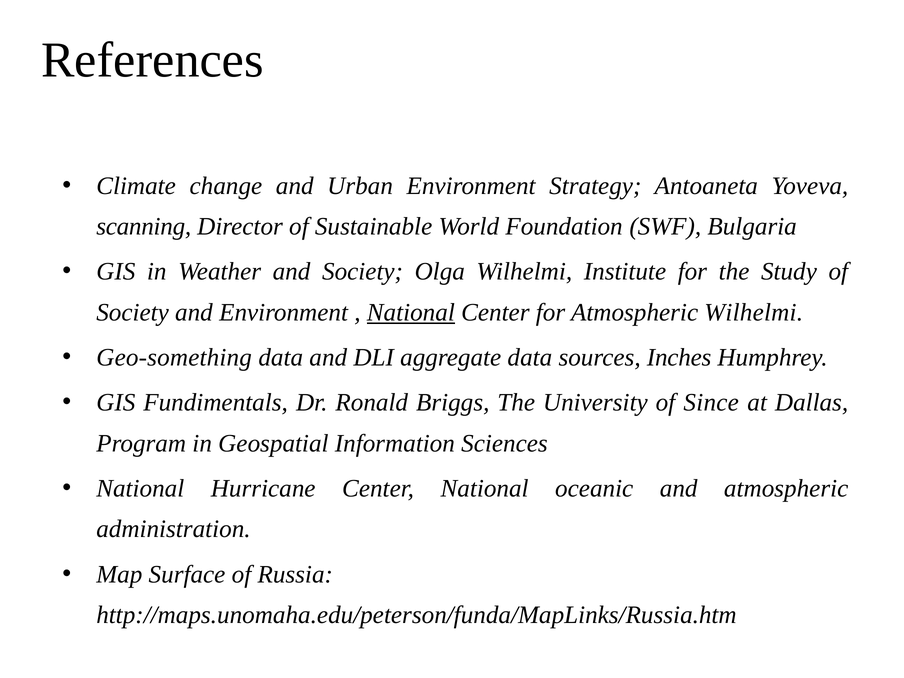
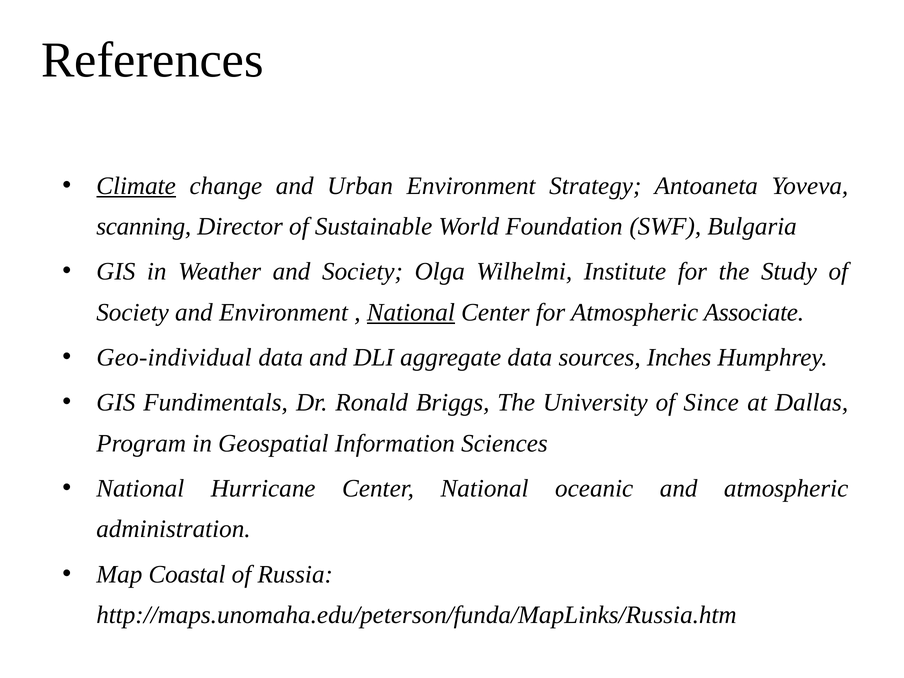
Climate underline: none -> present
Atmospheric Wilhelmi: Wilhelmi -> Associate
Geo-something: Geo-something -> Geo-individual
Surface: Surface -> Coastal
